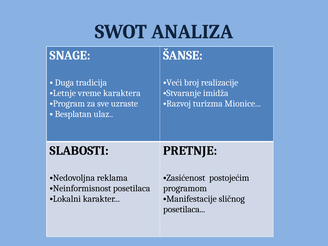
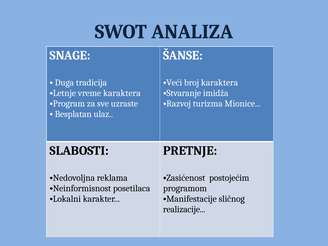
broj realizacije: realizacije -> karaktera
posetilaca at (184, 209): posetilaca -> realizacije
